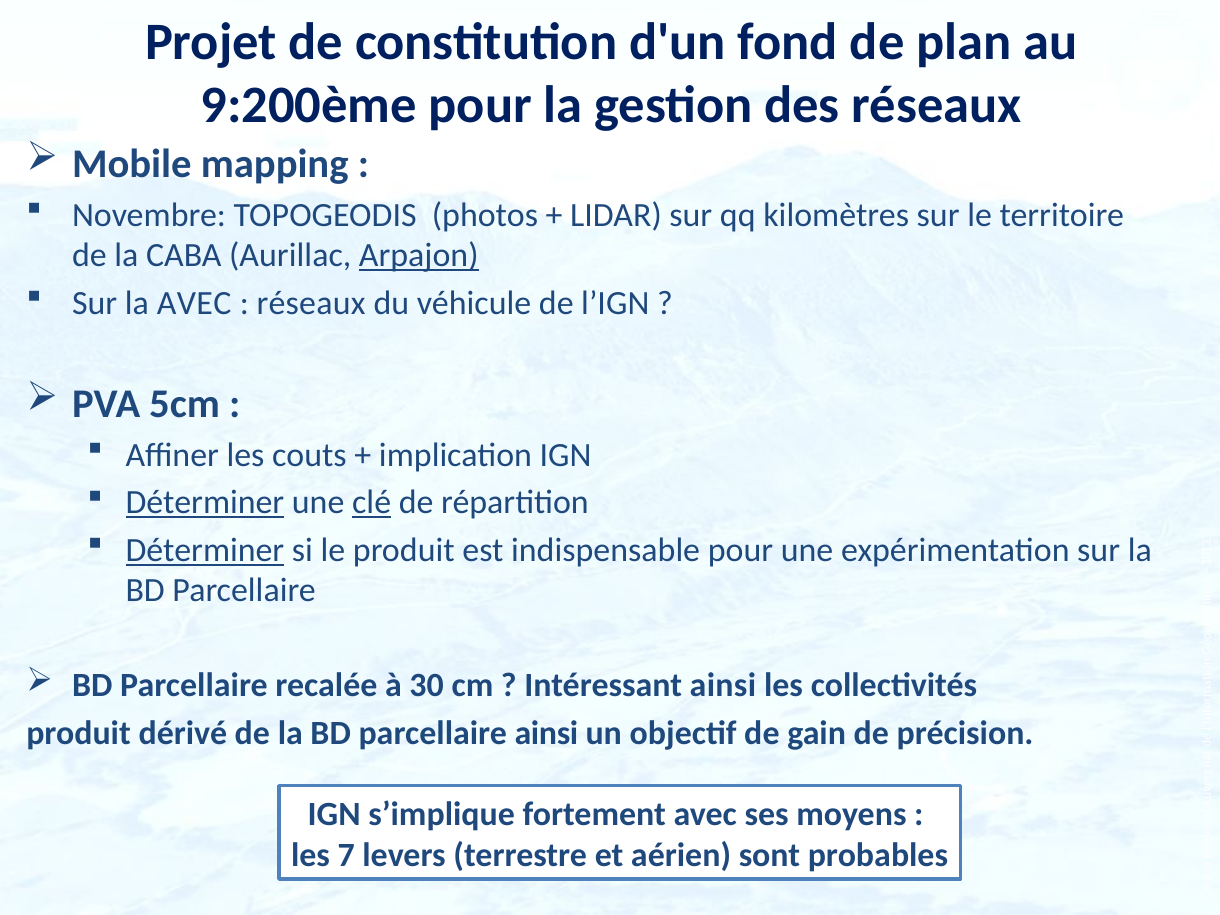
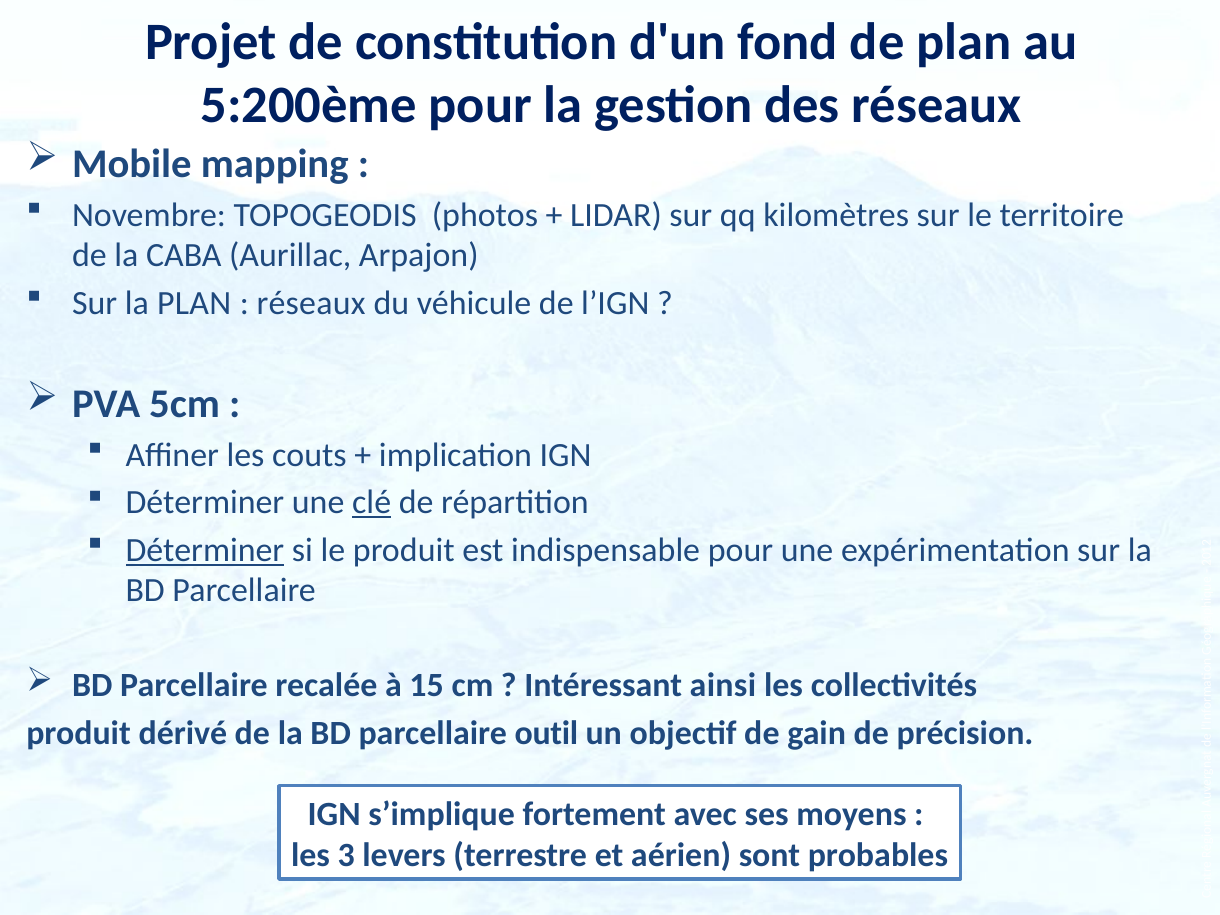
9:200ème: 9:200ème -> 5:200ème
Arpajon underline: present -> none
la AVEC: AVEC -> PLAN
Déterminer at (205, 503) underline: present -> none
30: 30 -> 15
parcellaire ainsi: ainsi -> outil
7: 7 -> 3
